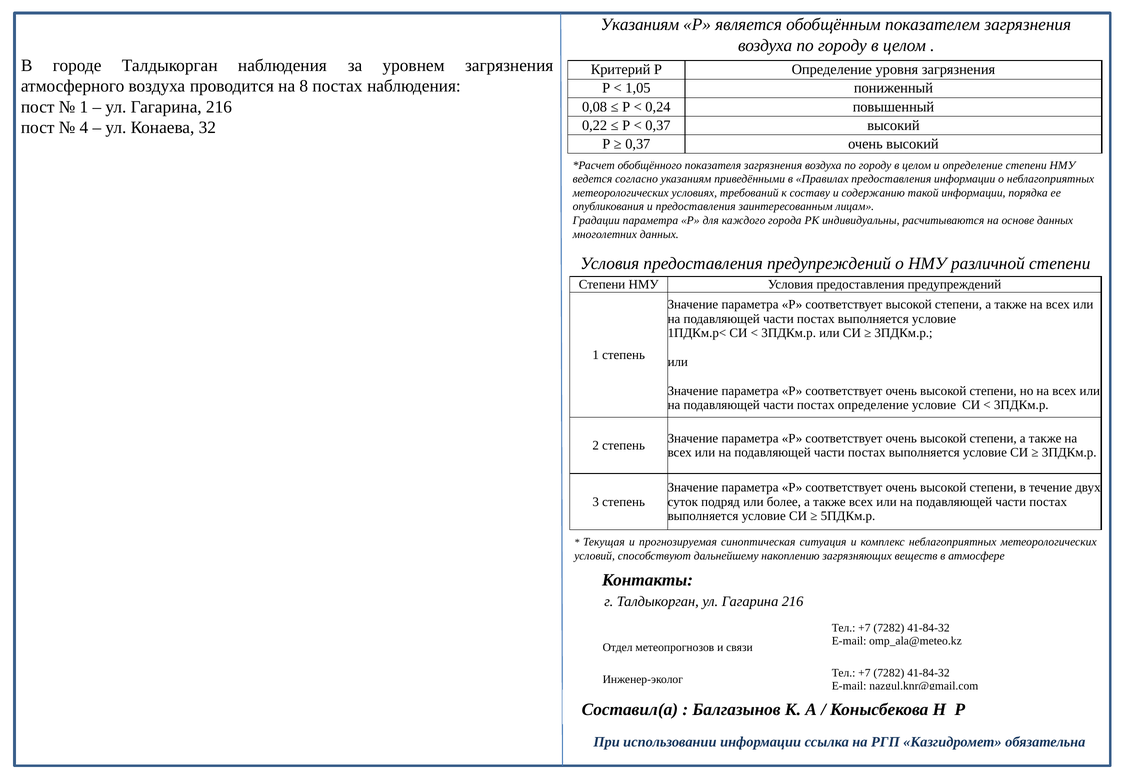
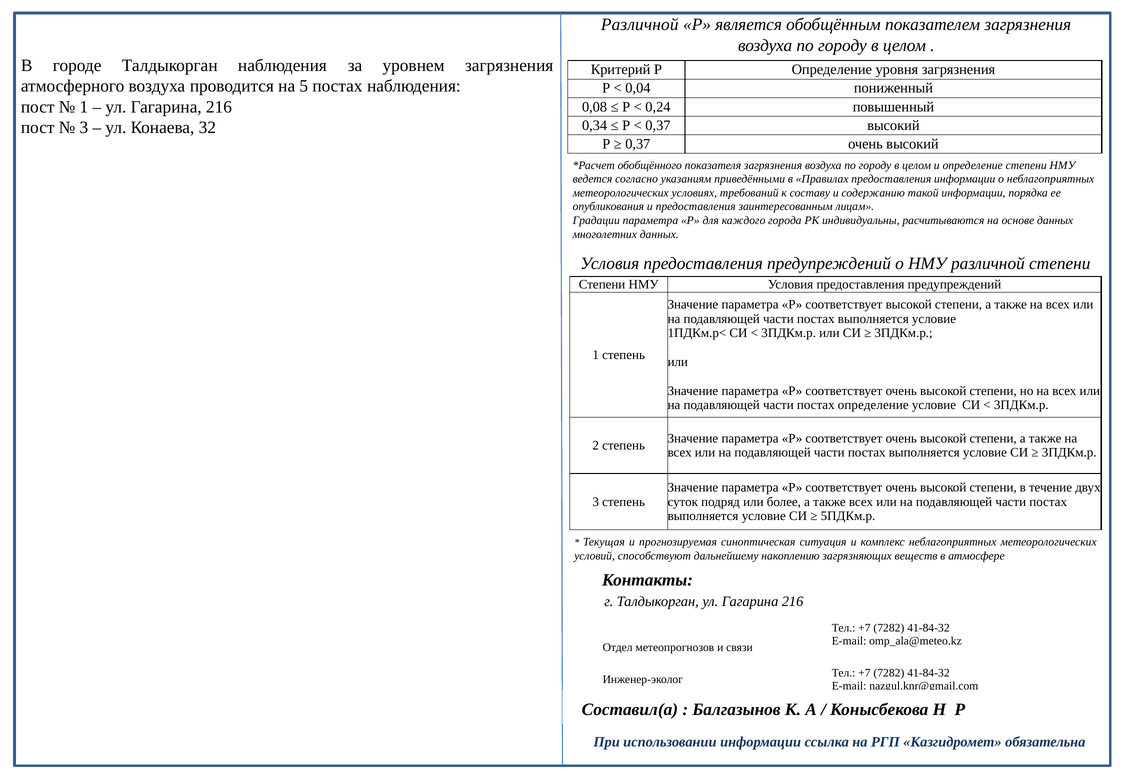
Указаниям at (640, 25): Указаниям -> Различной
8: 8 -> 5
1,05: 1,05 -> 0,04
0,22: 0,22 -> 0,34
4 at (84, 128): 4 -> 3
